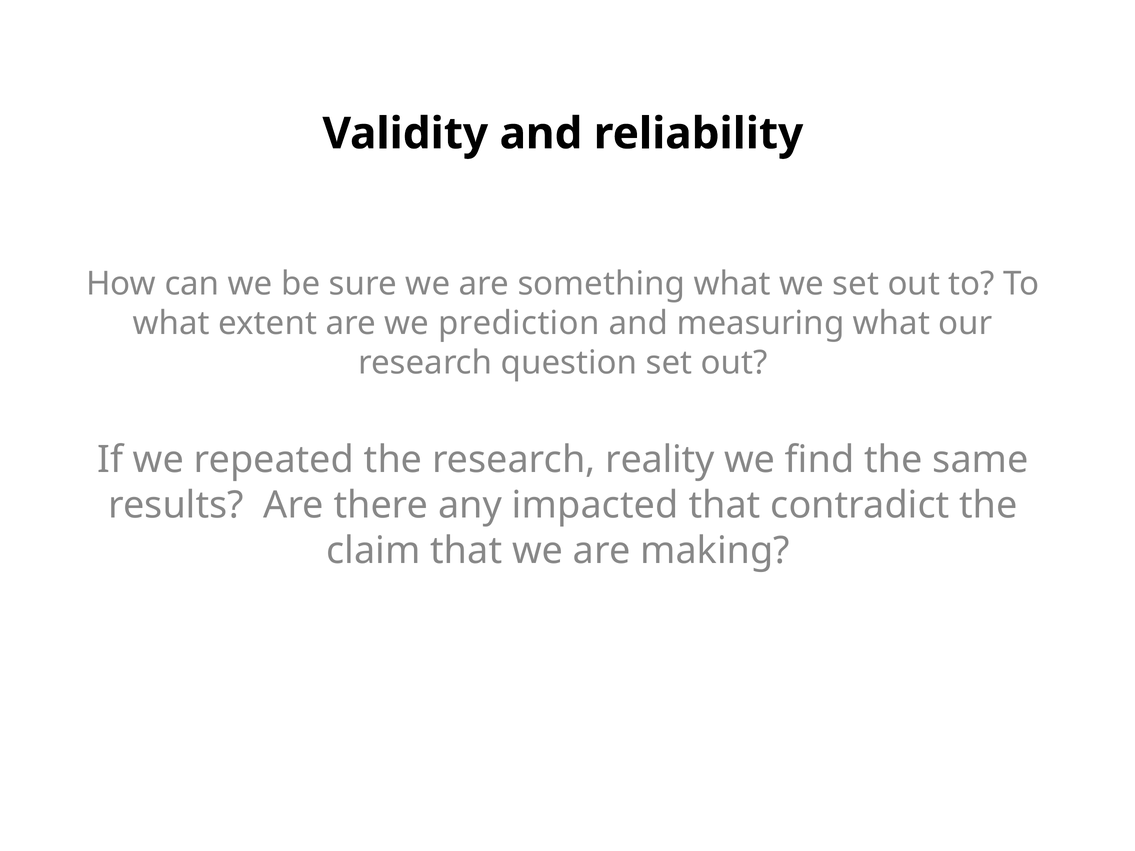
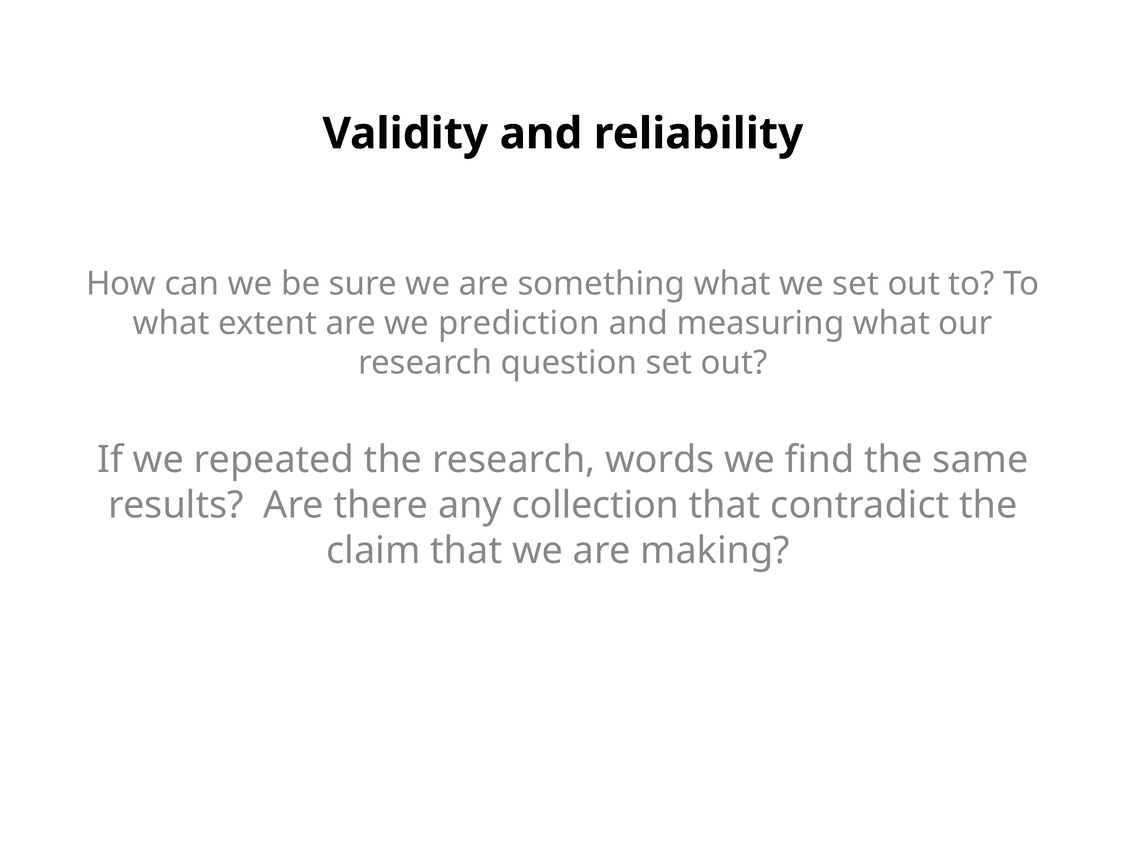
reality: reality -> words
impacted: impacted -> collection
